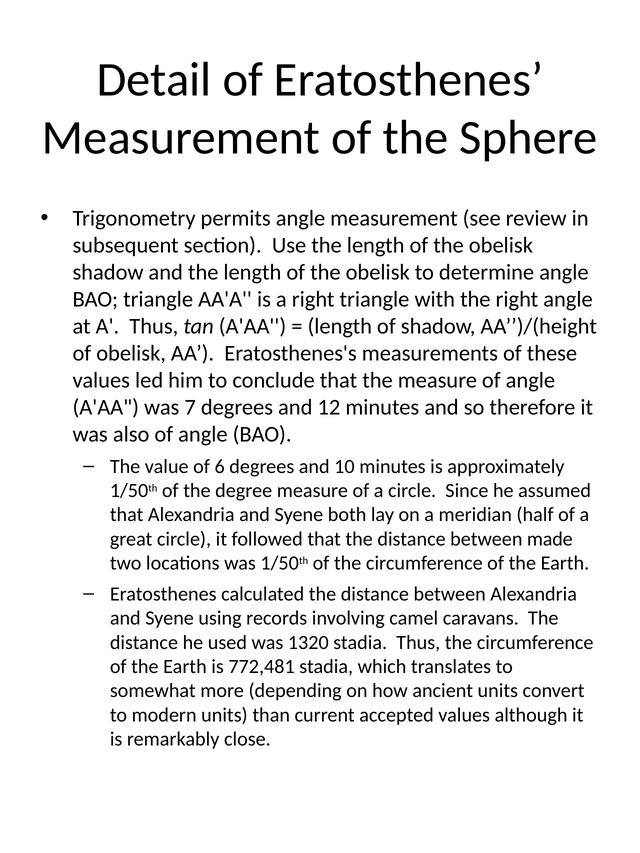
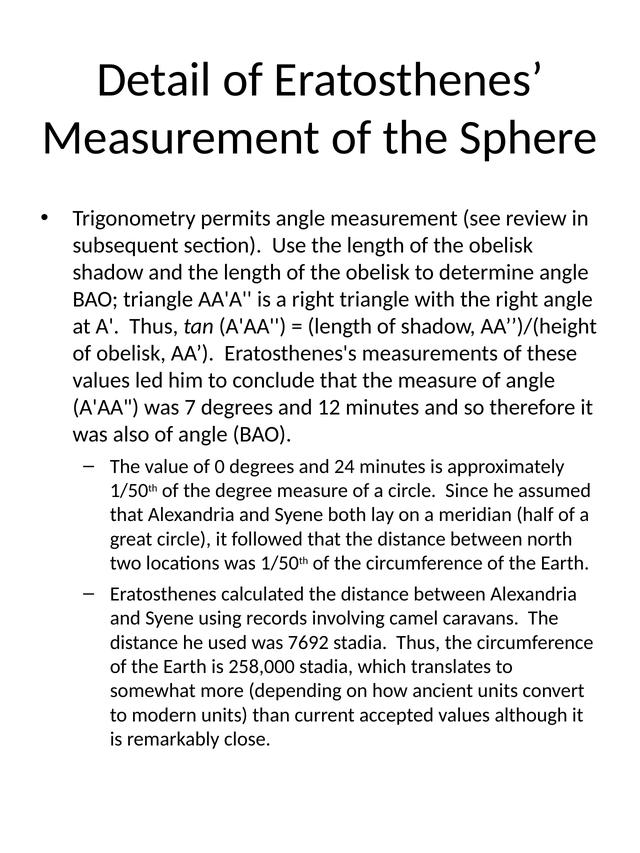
6: 6 -> 0
10: 10 -> 24
made: made -> north
1320: 1320 -> 7692
772,481: 772,481 -> 258,000
